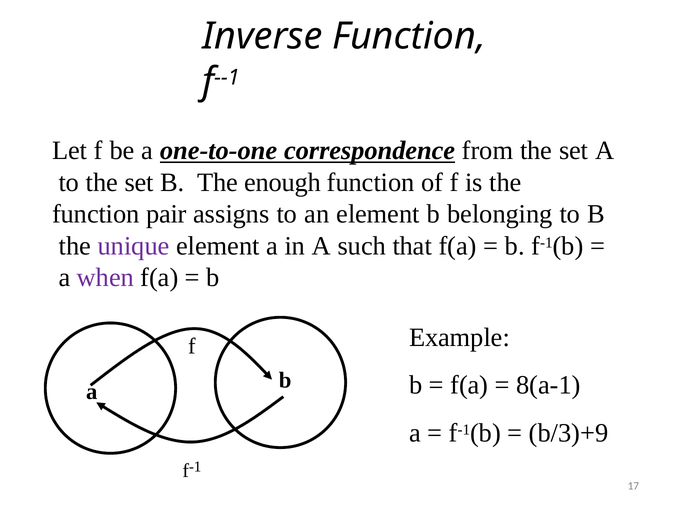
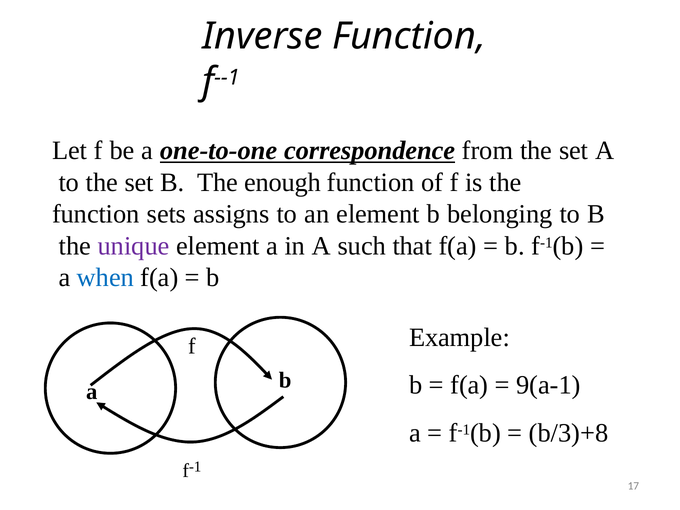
pair: pair -> sets
when colour: purple -> blue
8(a-1: 8(a-1 -> 9(a-1
b/3)+9: b/3)+9 -> b/3)+8
